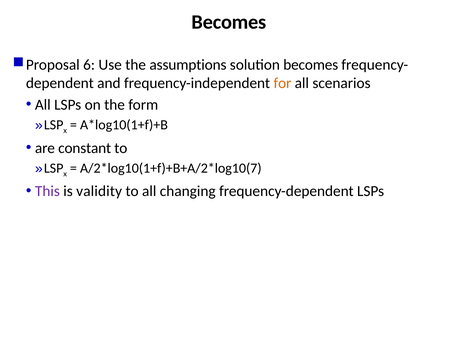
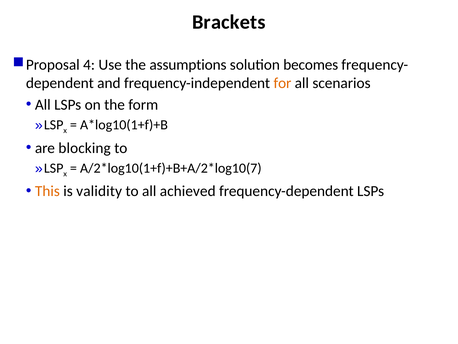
Becomes at (229, 22): Becomes -> Brackets
Proposal 6: 6 -> 4
constant: constant -> blocking
This colour: purple -> orange
changing: changing -> achieved
